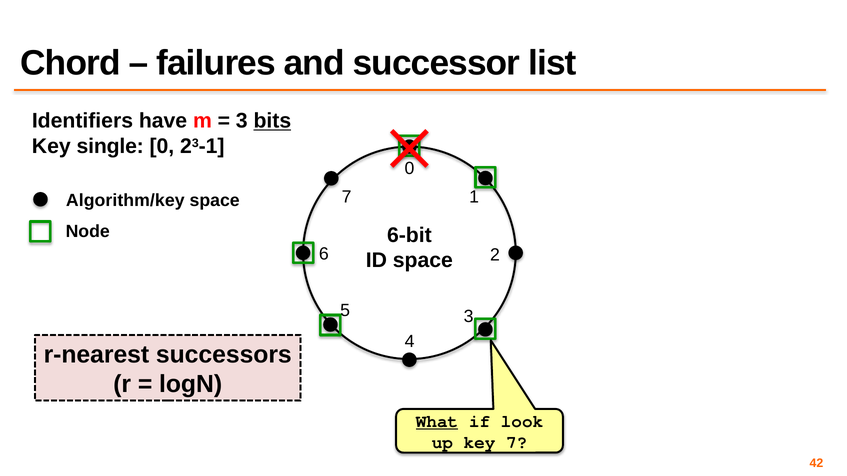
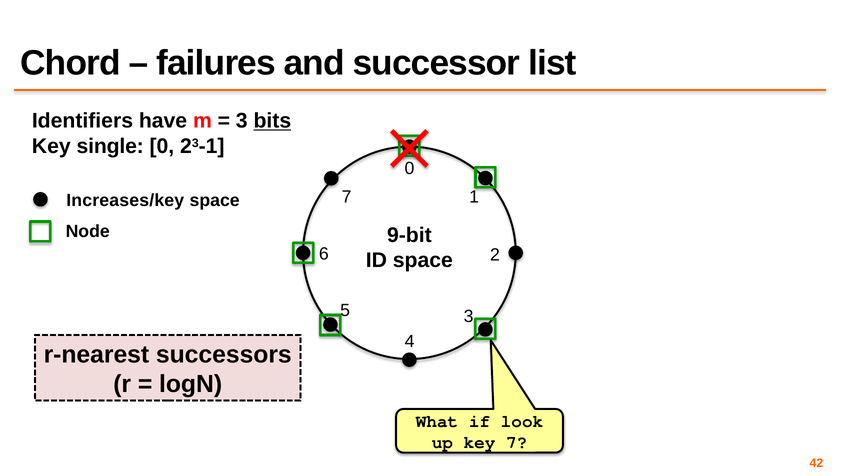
Algorithm/key: Algorithm/key -> Increases/key
6-bit: 6-bit -> 9-bit
What underline: present -> none
